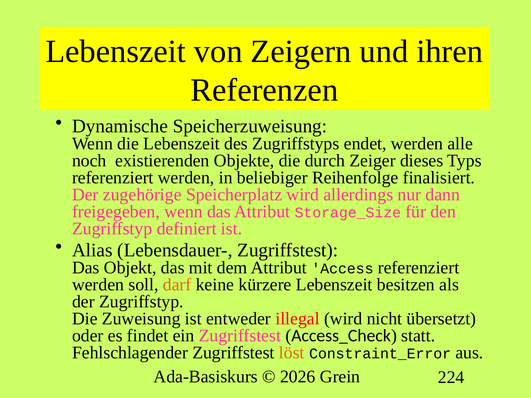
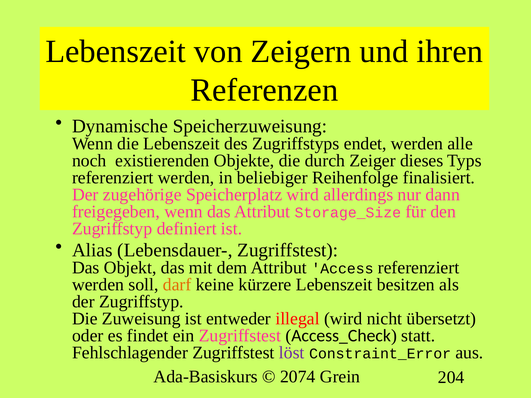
löst colour: orange -> purple
2026: 2026 -> 2074
224: 224 -> 204
